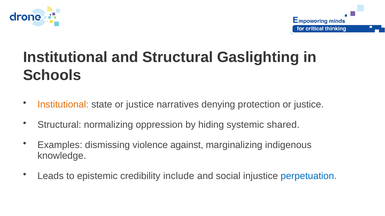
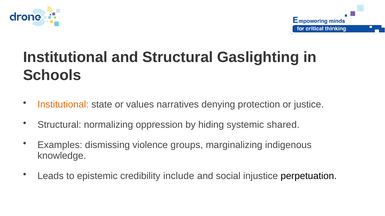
state or justice: justice -> values
against: against -> groups
perpetuation colour: blue -> black
